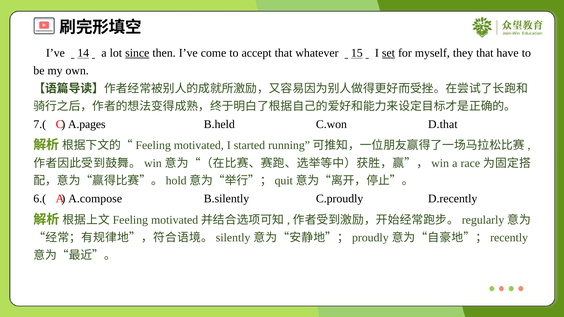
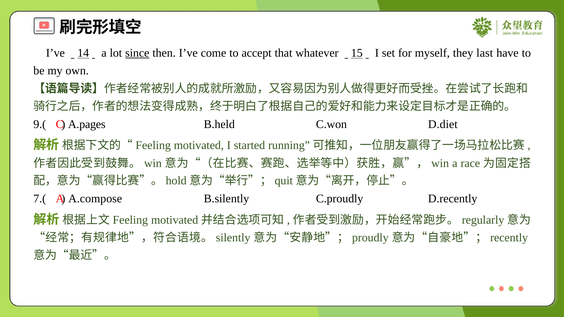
set underline: present -> none
they that: that -> last
7.(: 7.( -> 9.(
D.that: D.that -> D.diet
6.(: 6.( -> 7.(
